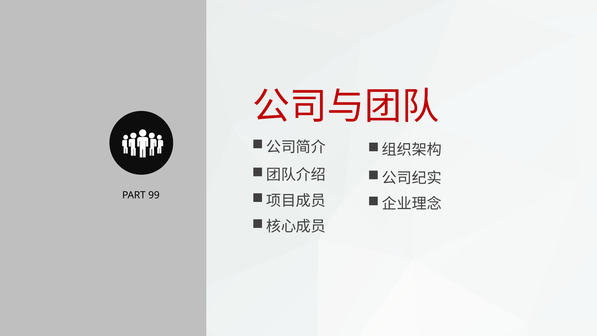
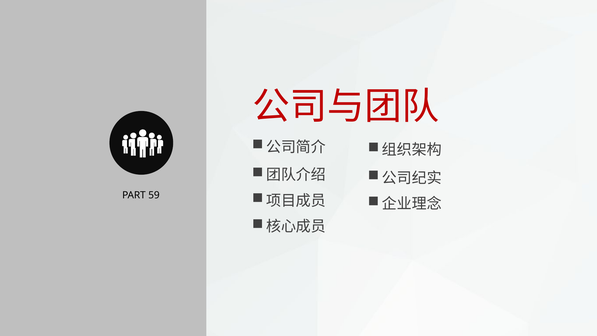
99: 99 -> 59
